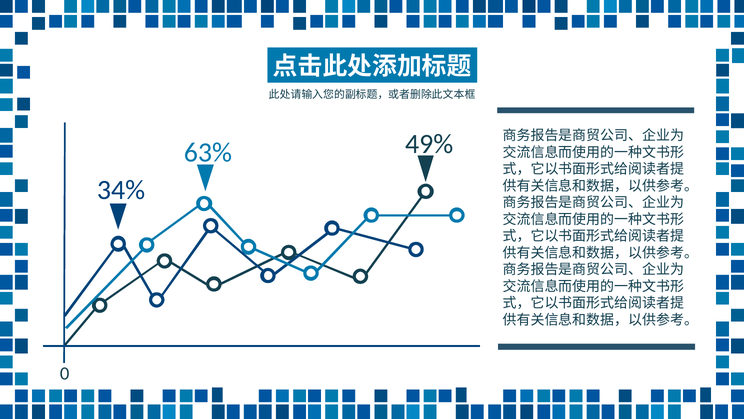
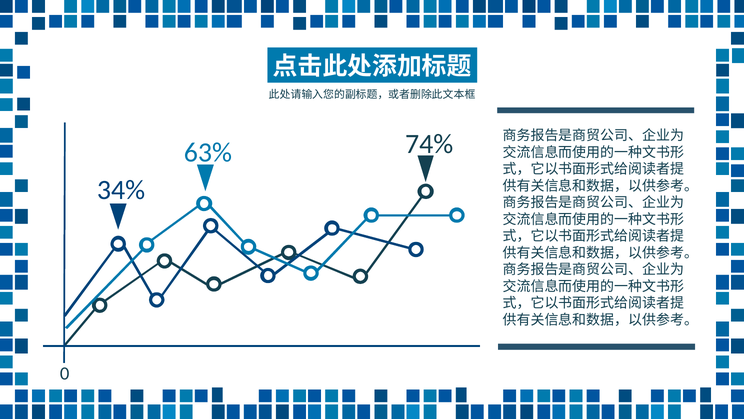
49%: 49% -> 74%
